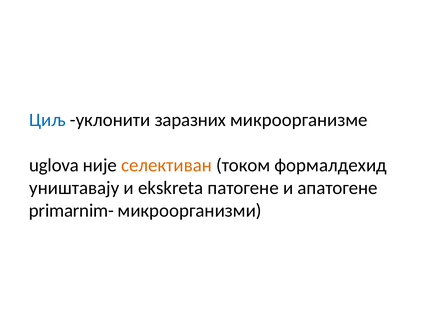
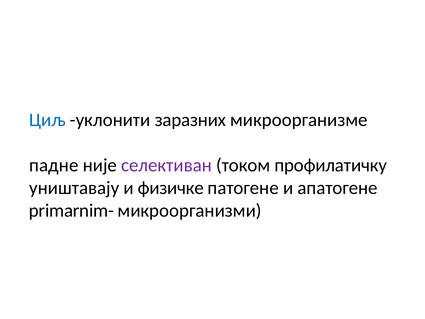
uglova: uglova -> падне
селективан colour: orange -> purple
формалдехид: формалдехид -> профилатичку
ekskreta: ekskreta -> физичке
